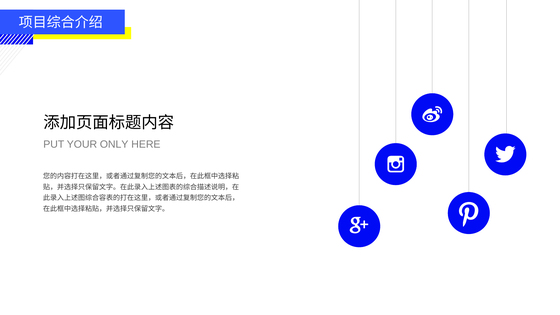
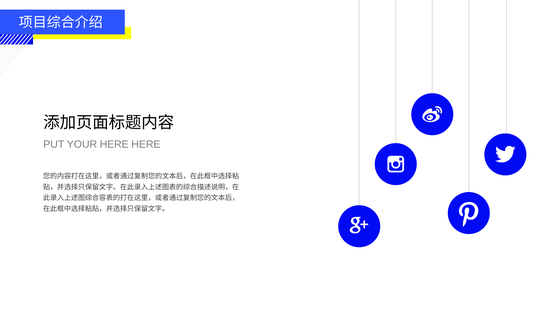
YOUR ONLY: ONLY -> HERE
